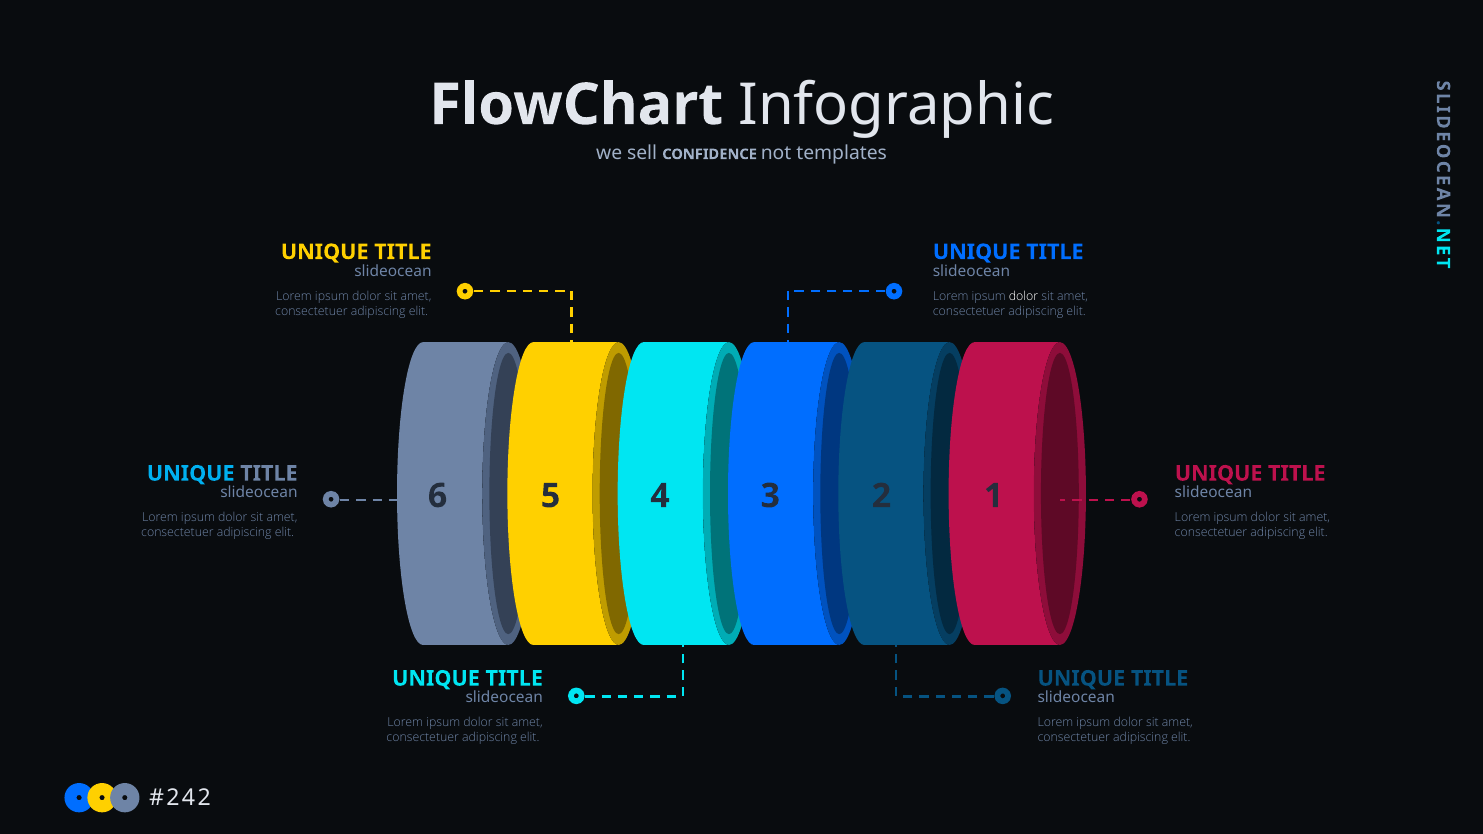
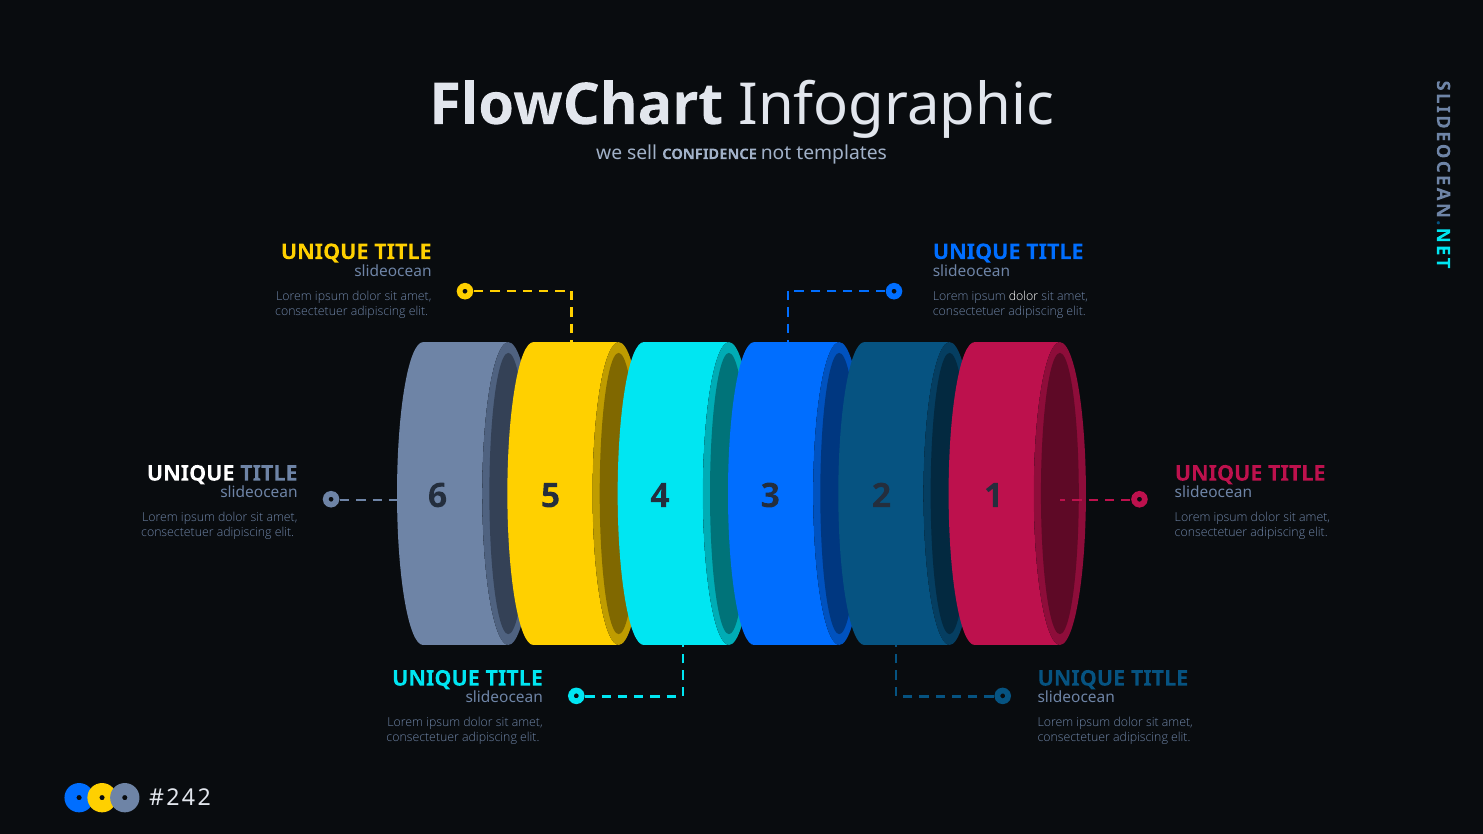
UNIQUE at (191, 474) colour: light blue -> white
